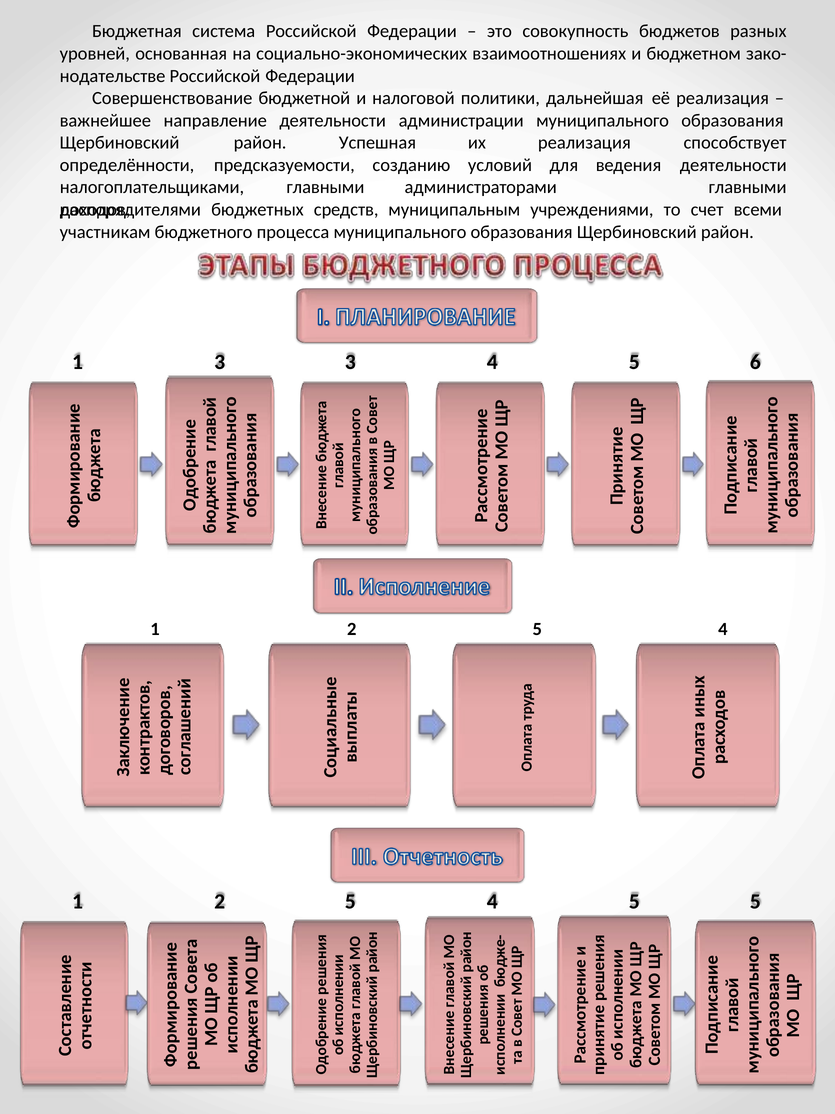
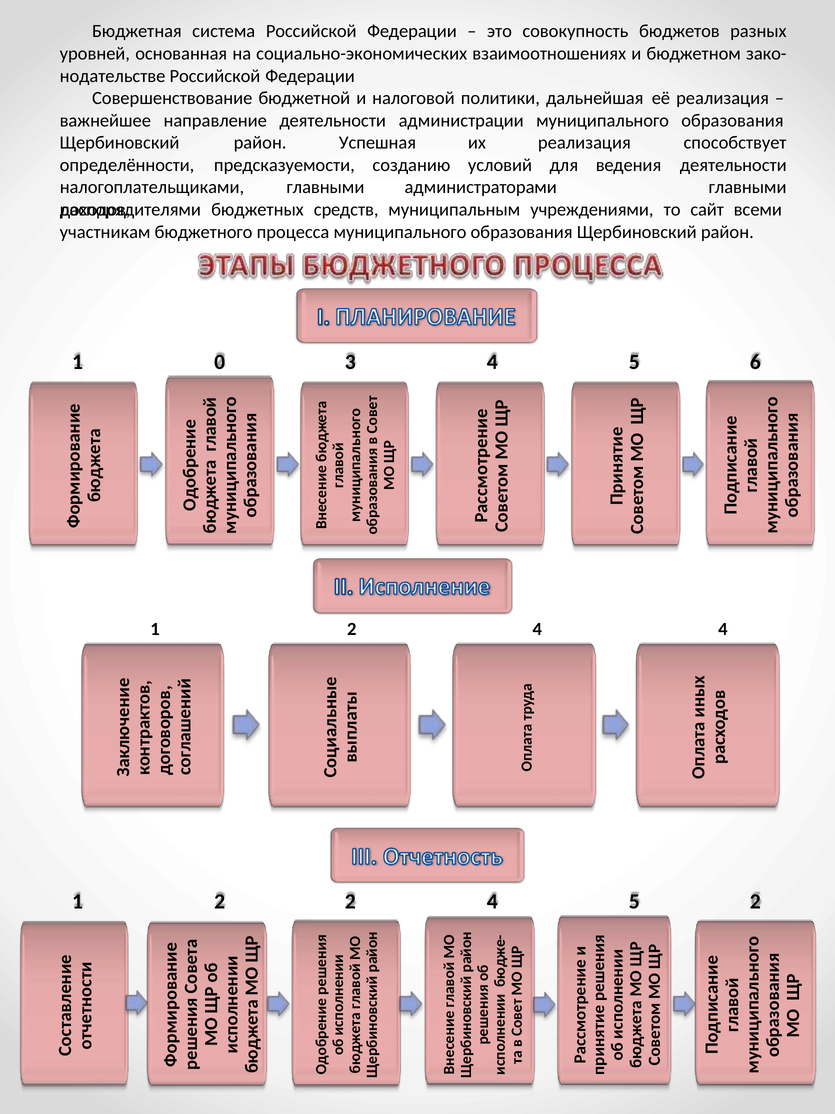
счет: счет -> сайт
1 3: 3 -> 0
5 at (537, 629): 5 -> 4
5 at (350, 901): 5 -> 2
5 5: 5 -> 2
